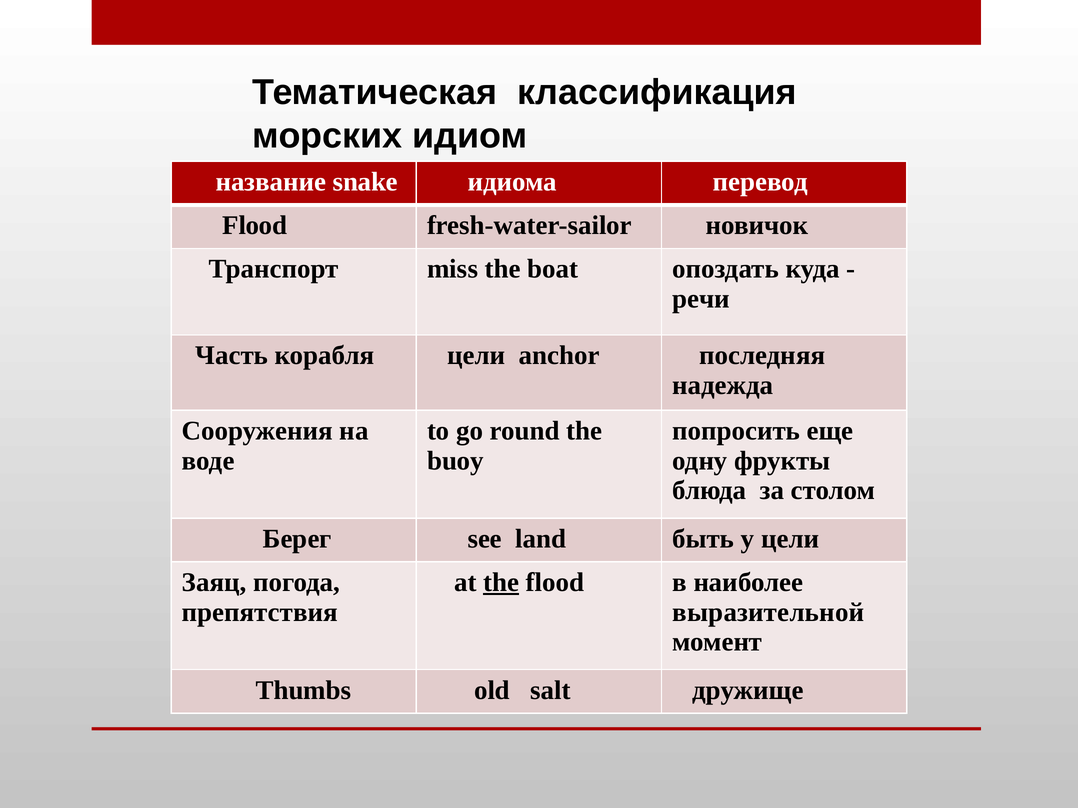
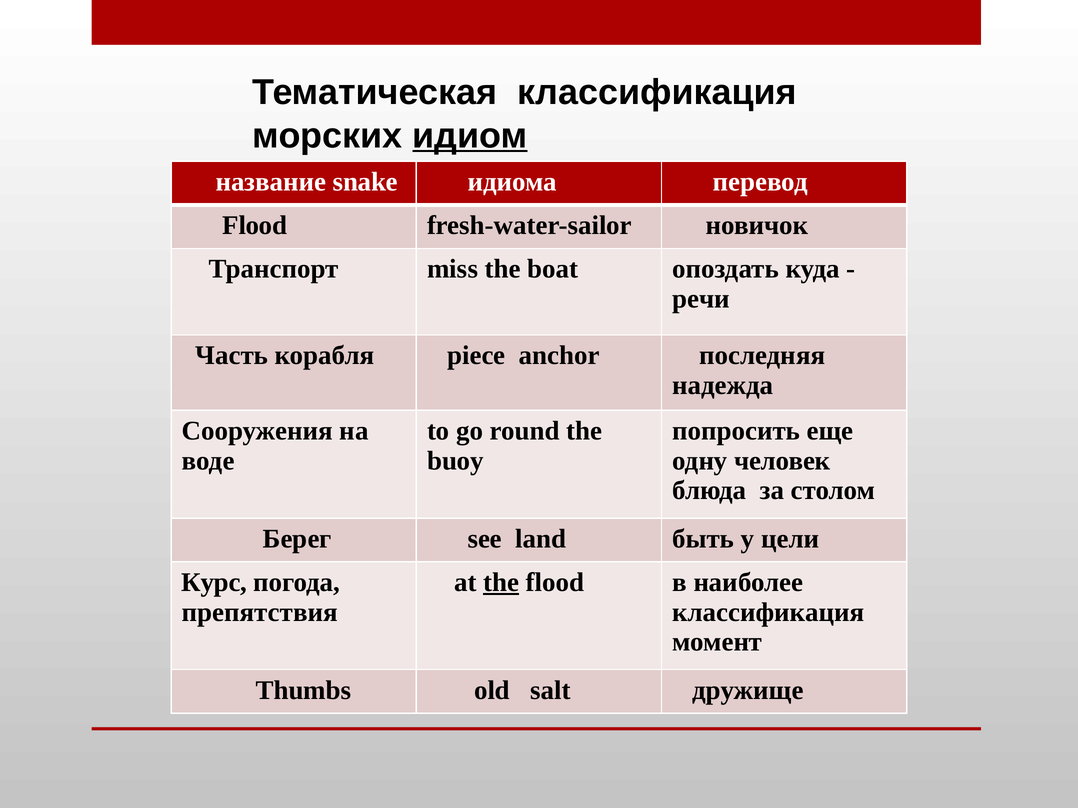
идиом underline: none -> present
корабля цели: цели -> piece
фрукты: фрукты -> человек
Заяц: Заяц -> Курс
выразительной at (768, 613): выразительной -> классификация
